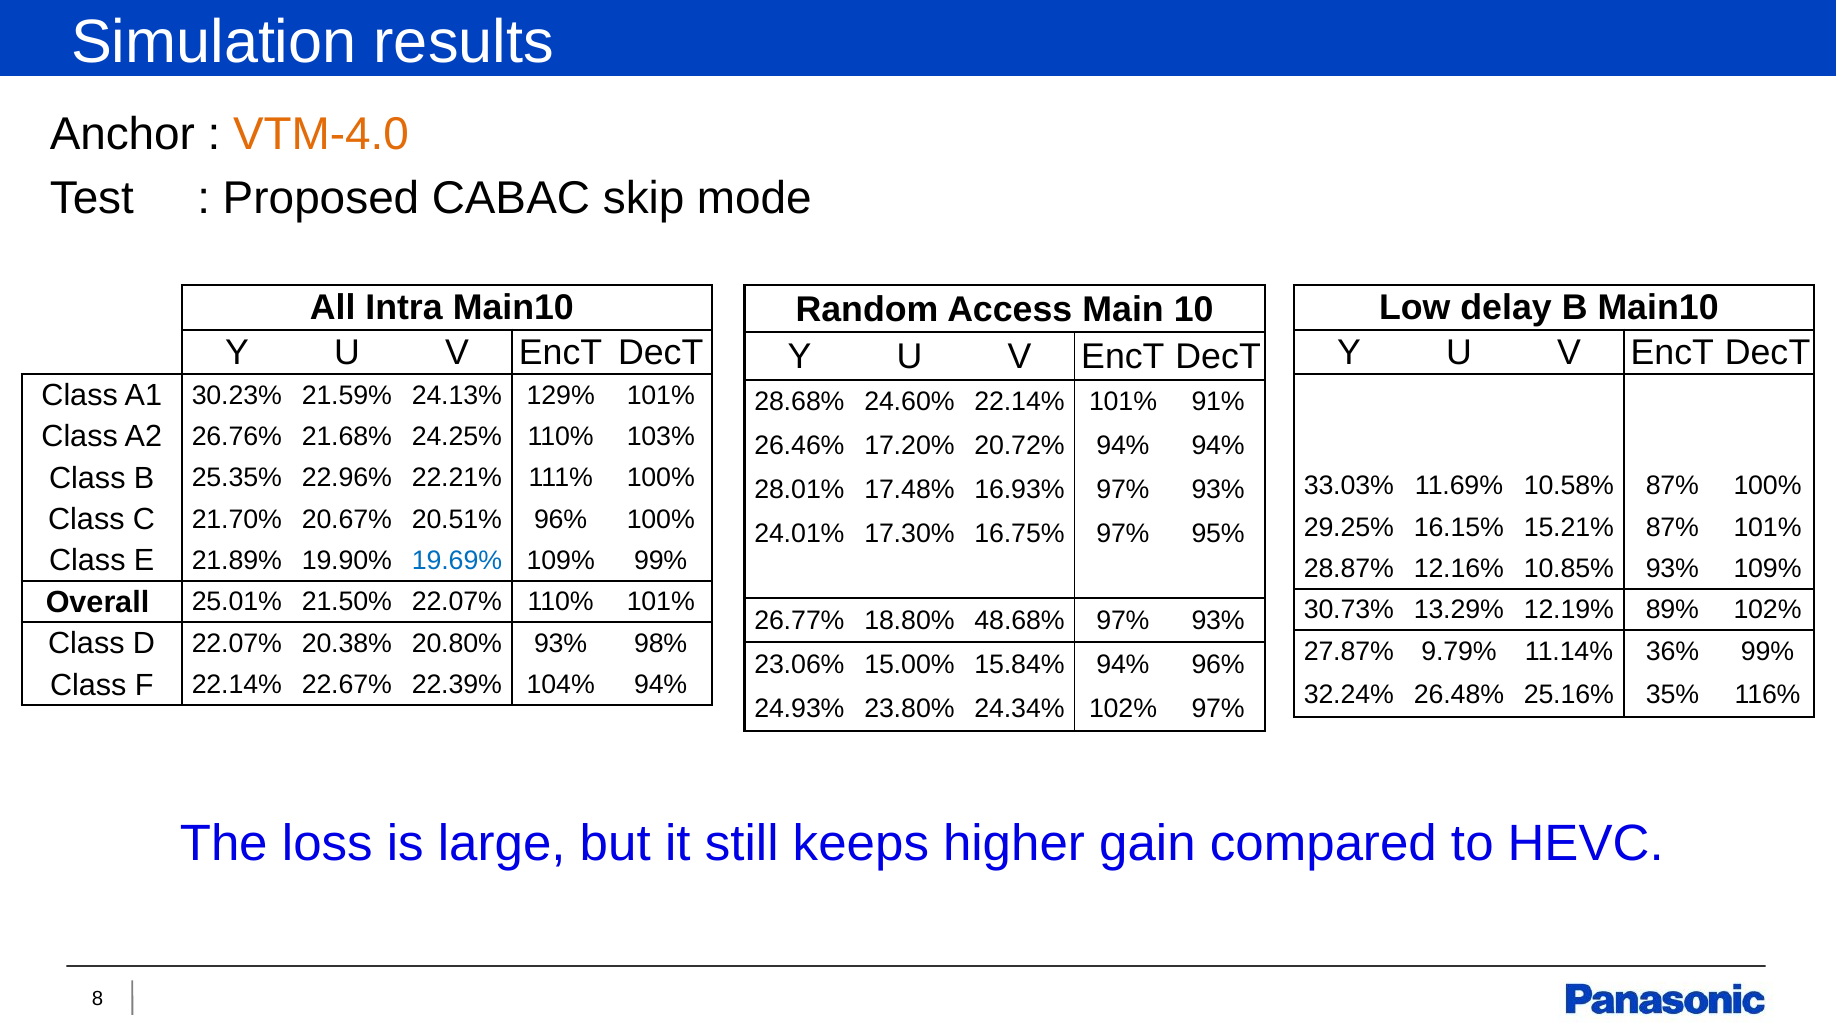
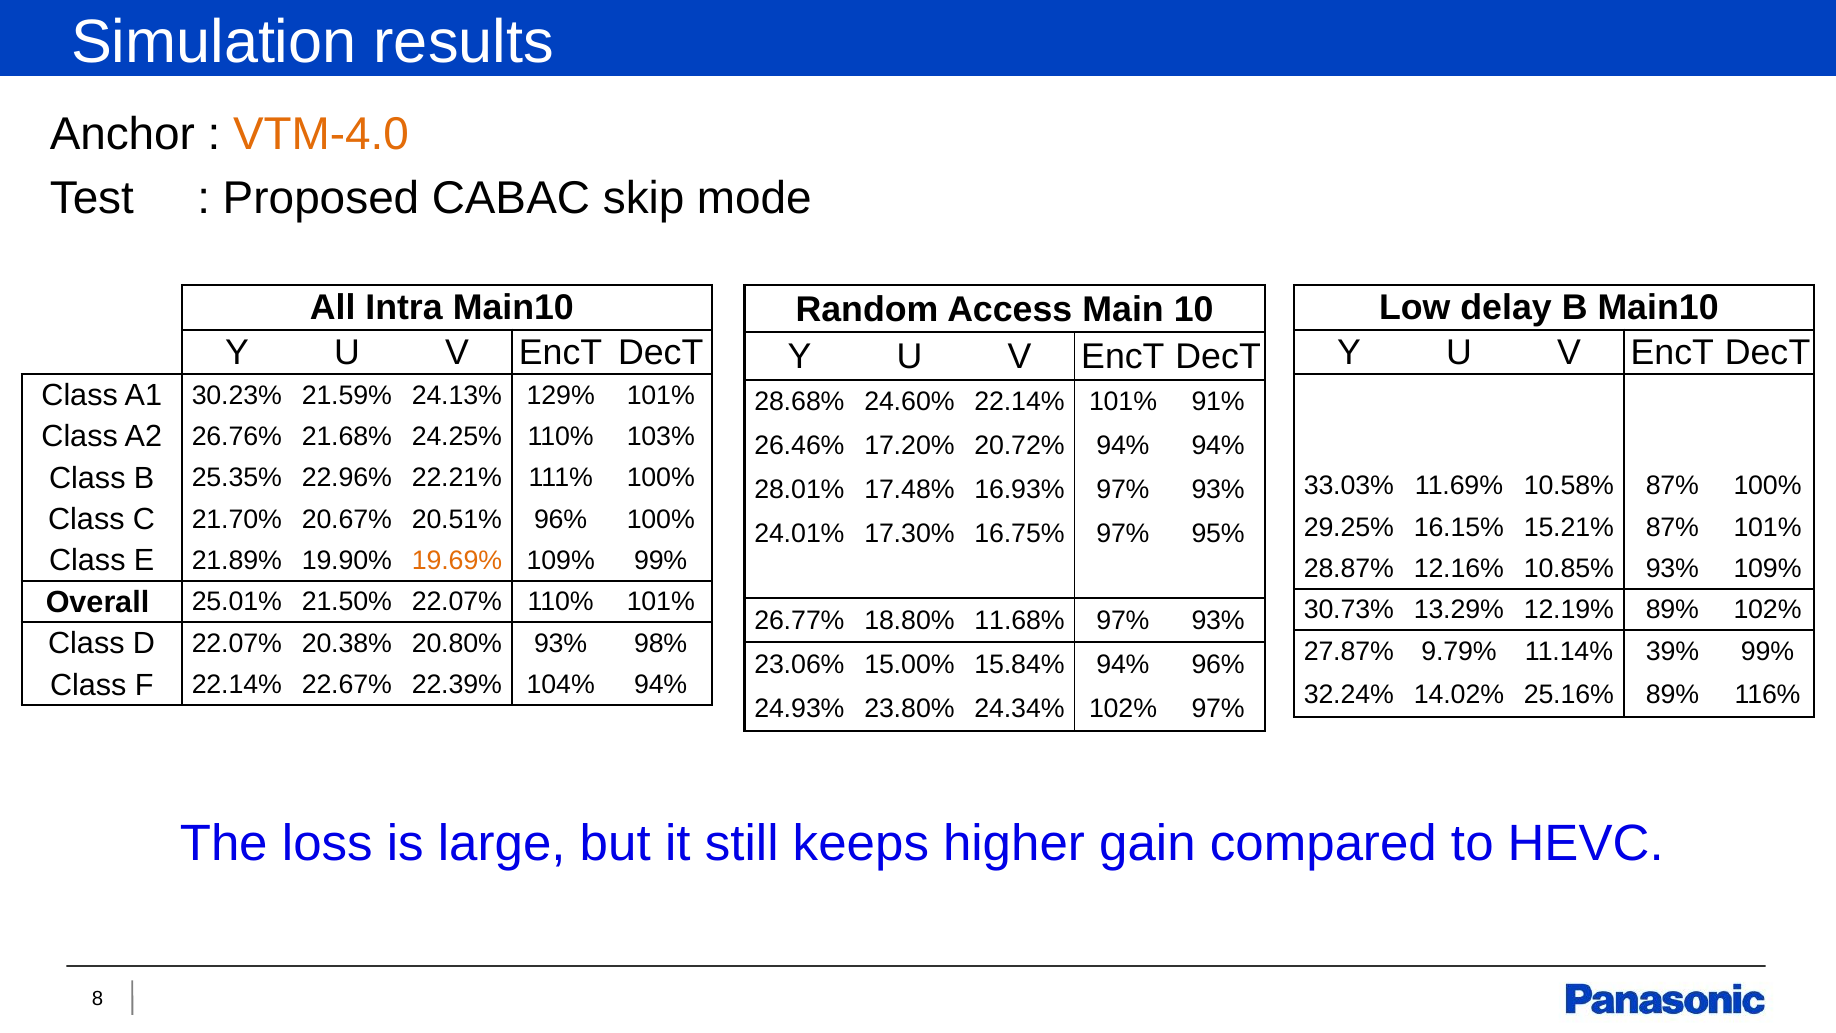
19.69% colour: blue -> orange
48.68%: 48.68% -> 11.68%
36%: 36% -> 39%
26.48%: 26.48% -> 14.02%
25.16% 35%: 35% -> 89%
